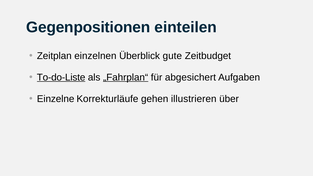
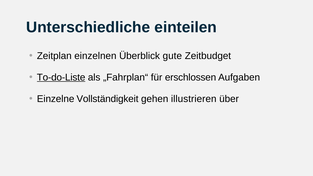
Gegenpositionen: Gegenpositionen -> Unterschiedliche
„Fahrplan“ underline: present -> none
abgesichert: abgesichert -> erschlossen
Korrekturläufe: Korrekturläufe -> Vollständigkeit
